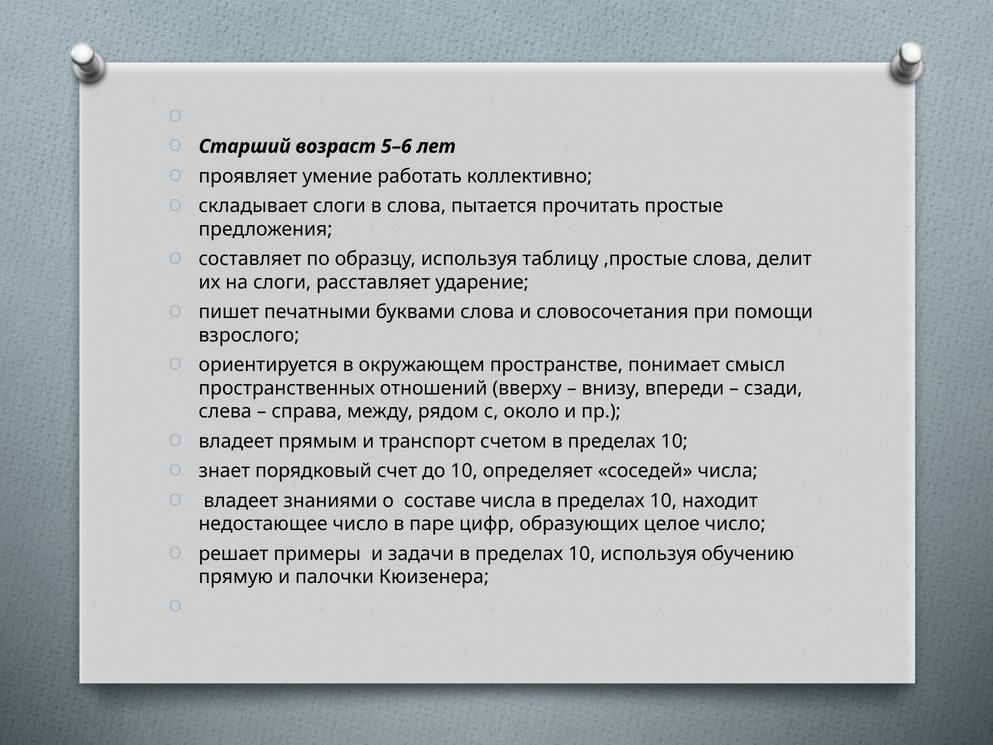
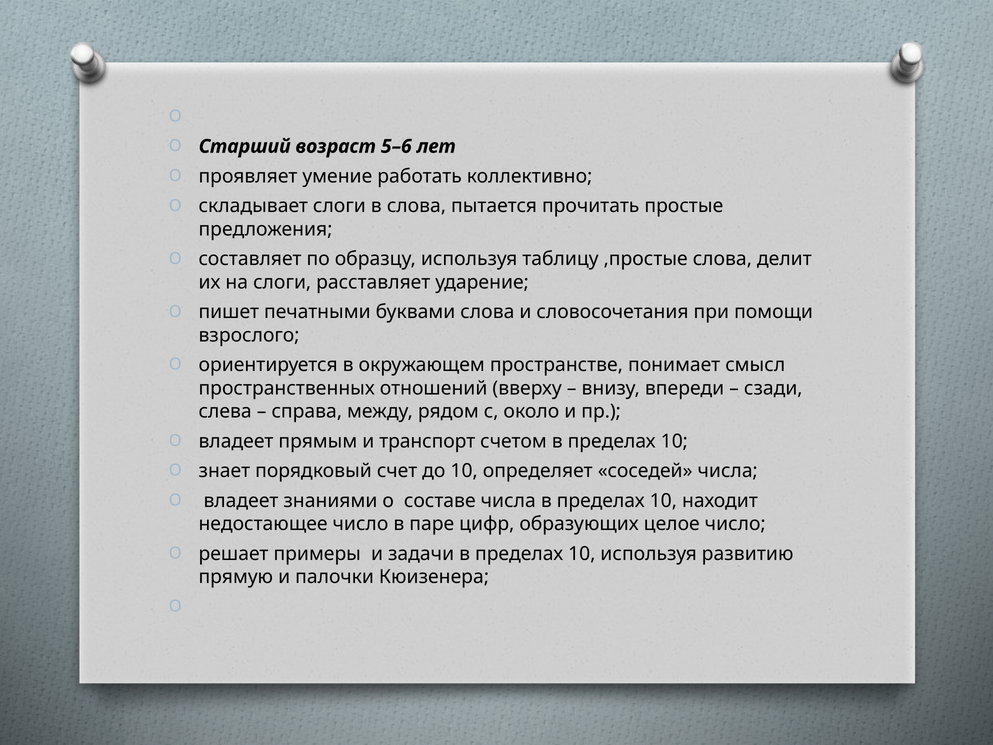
обучению: обучению -> развитию
